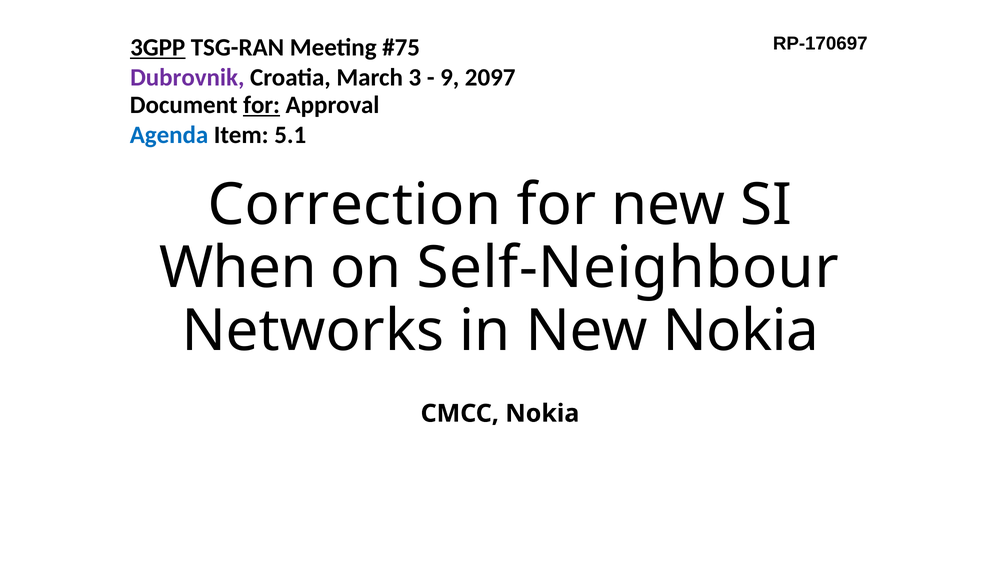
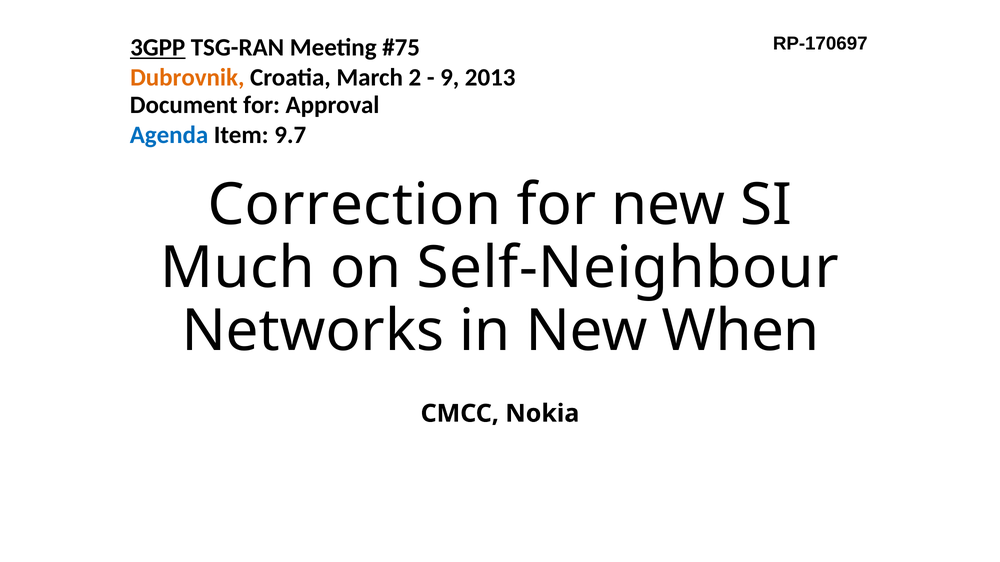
Dubrovnik colour: purple -> orange
3: 3 -> 2
2097: 2097 -> 2013
for at (262, 105) underline: present -> none
5.1: 5.1 -> 9.7
When: When -> Much
New Nokia: Nokia -> When
